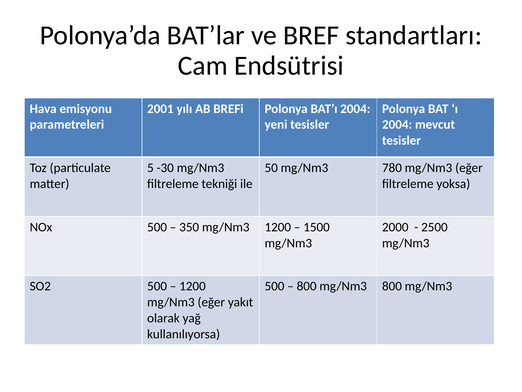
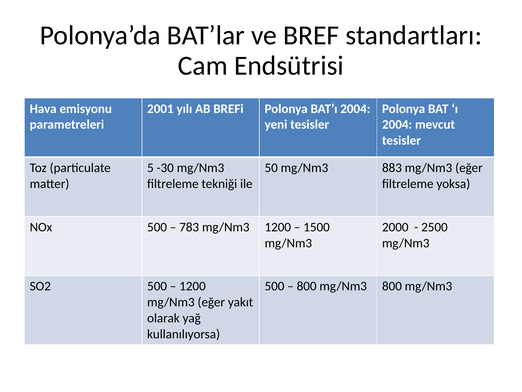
780: 780 -> 883
350: 350 -> 783
